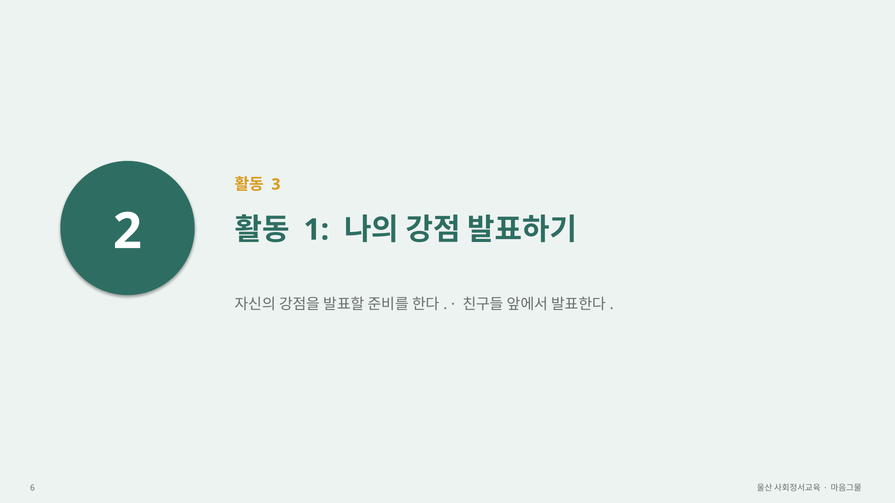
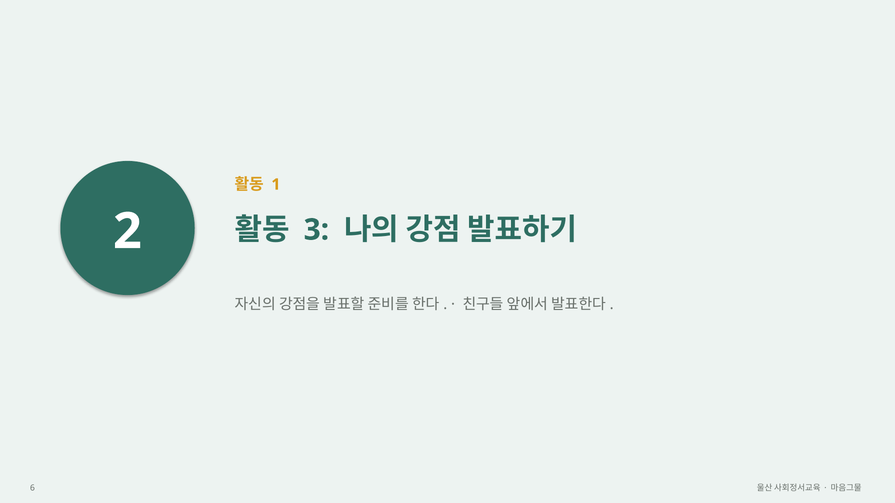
3: 3 -> 1
1: 1 -> 3
